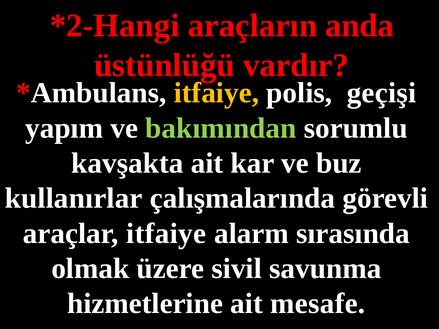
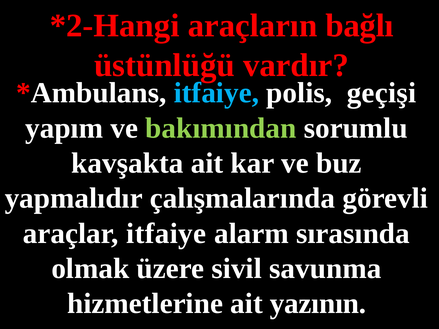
anda: anda -> bağlı
itfaiye at (216, 93) colour: yellow -> light blue
kullanırlar: kullanırlar -> yapmalıdır
mesafe: mesafe -> yazının
